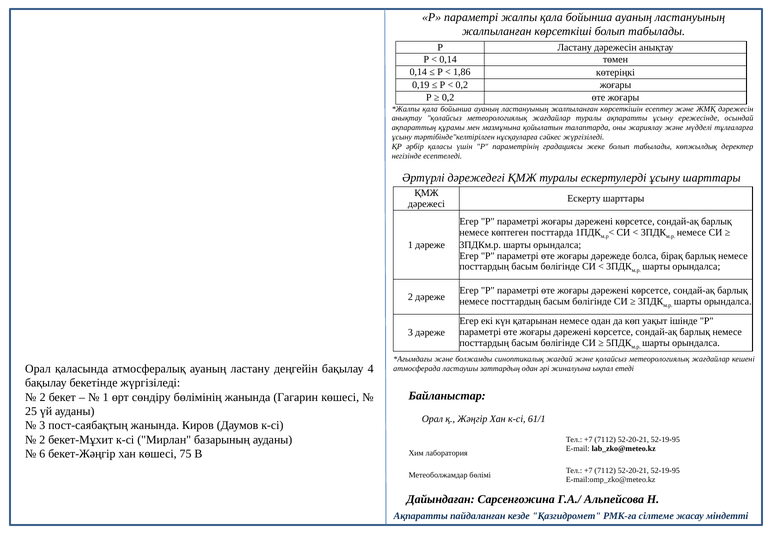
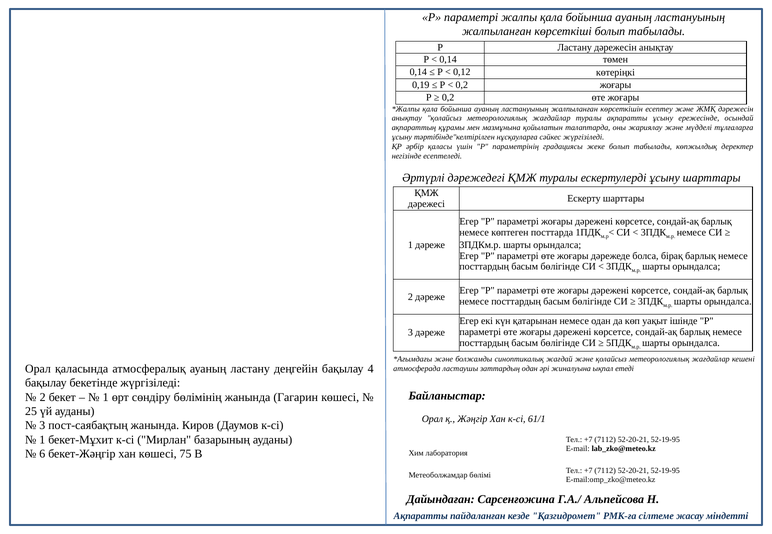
1,86: 1,86 -> 0,12
2 at (42, 440): 2 -> 1
